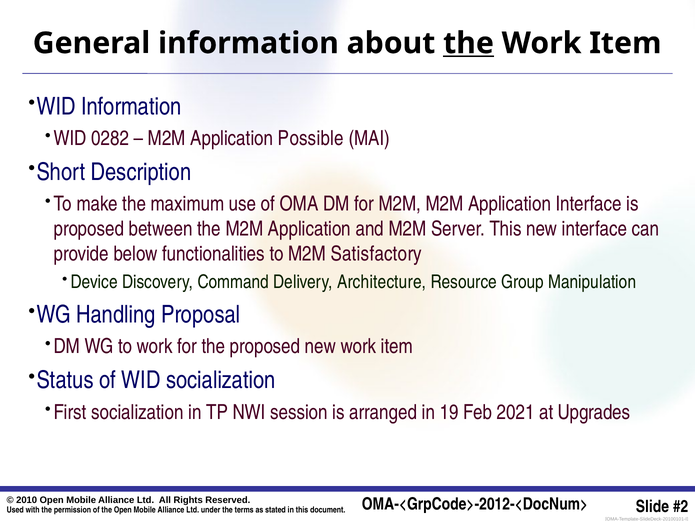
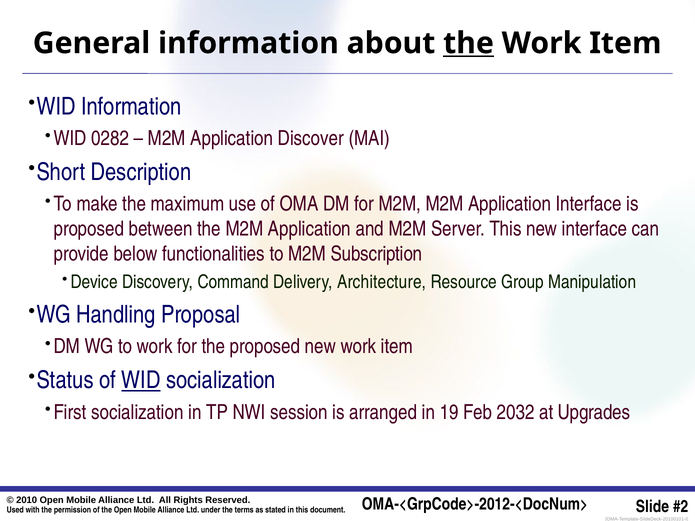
Possible: Possible -> Discover
Satisfactory: Satisfactory -> Subscription
WID at (141, 380) underline: none -> present
2021: 2021 -> 2032
